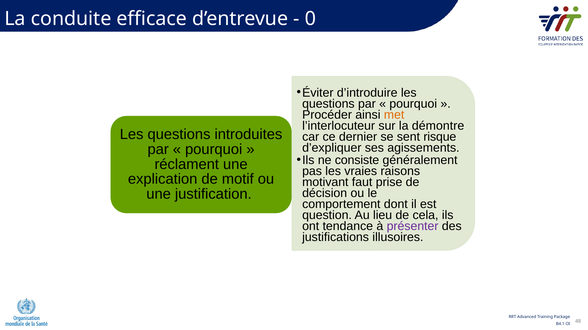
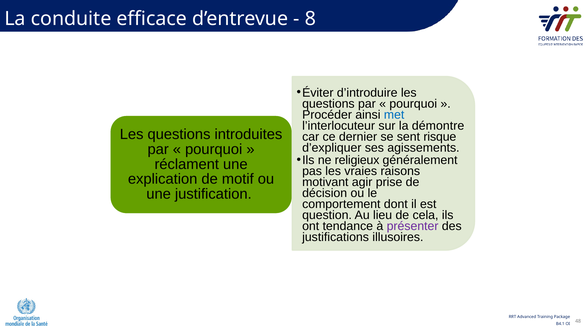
0: 0 -> 8
met colour: orange -> blue
consiste: consiste -> religieux
faut: faut -> agir
